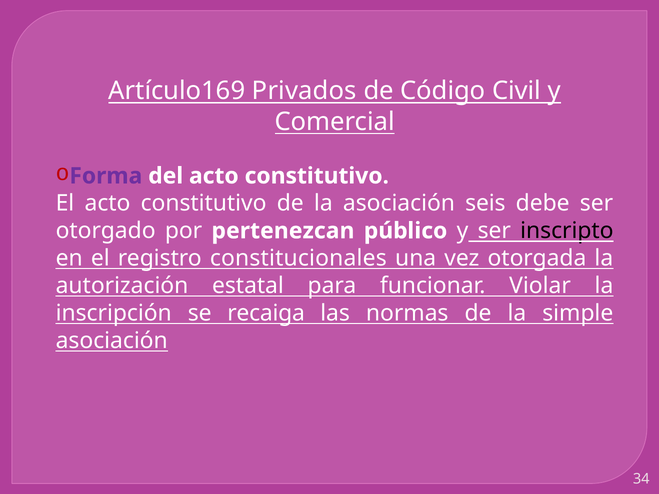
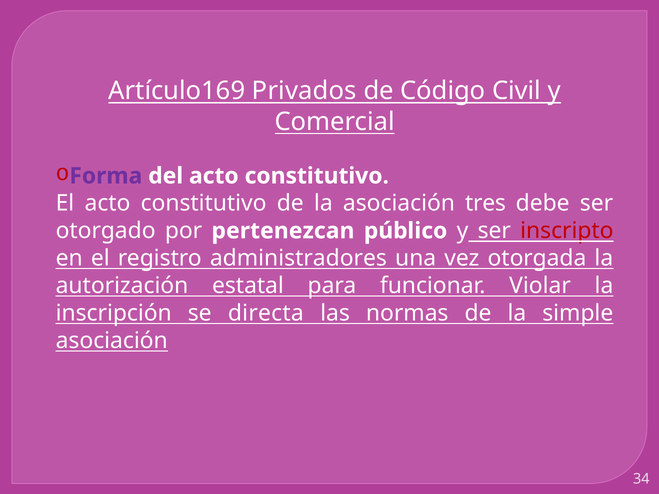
seis: seis -> tres
inscripto colour: black -> red
constitucionales: constitucionales -> administradores
recaiga: recaiga -> directa
